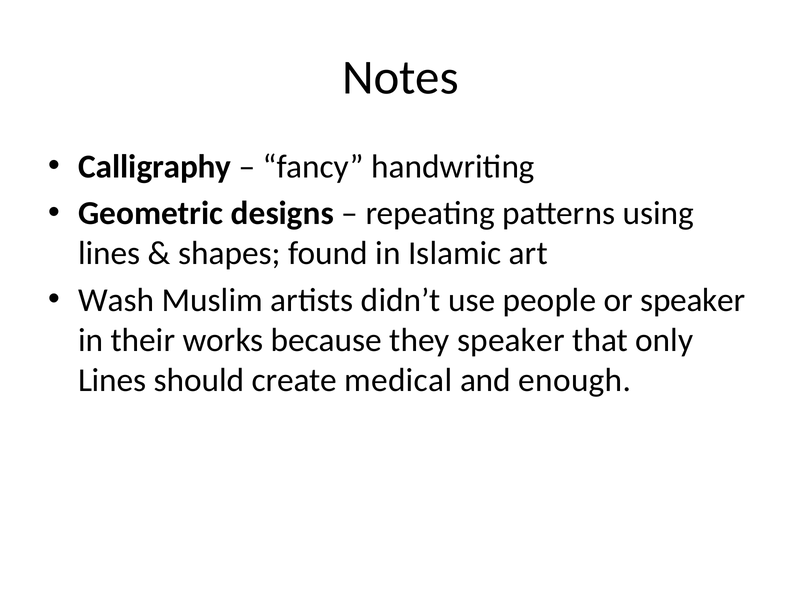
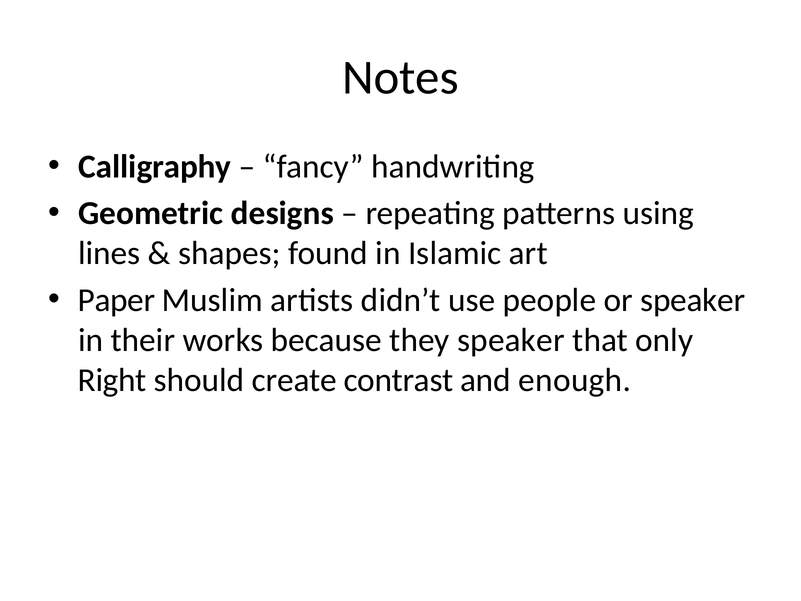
Wash: Wash -> Paper
Lines at (112, 380): Lines -> Right
medical: medical -> contrast
